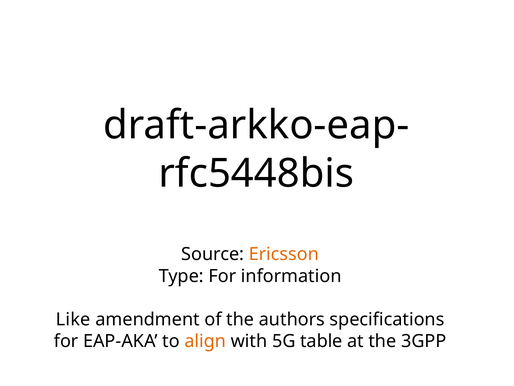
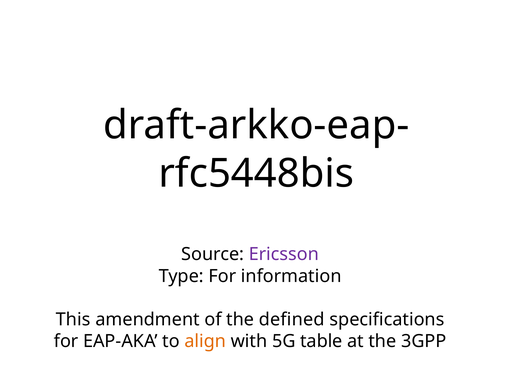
Ericsson colour: orange -> purple
Like: Like -> This
authors: authors -> defined
